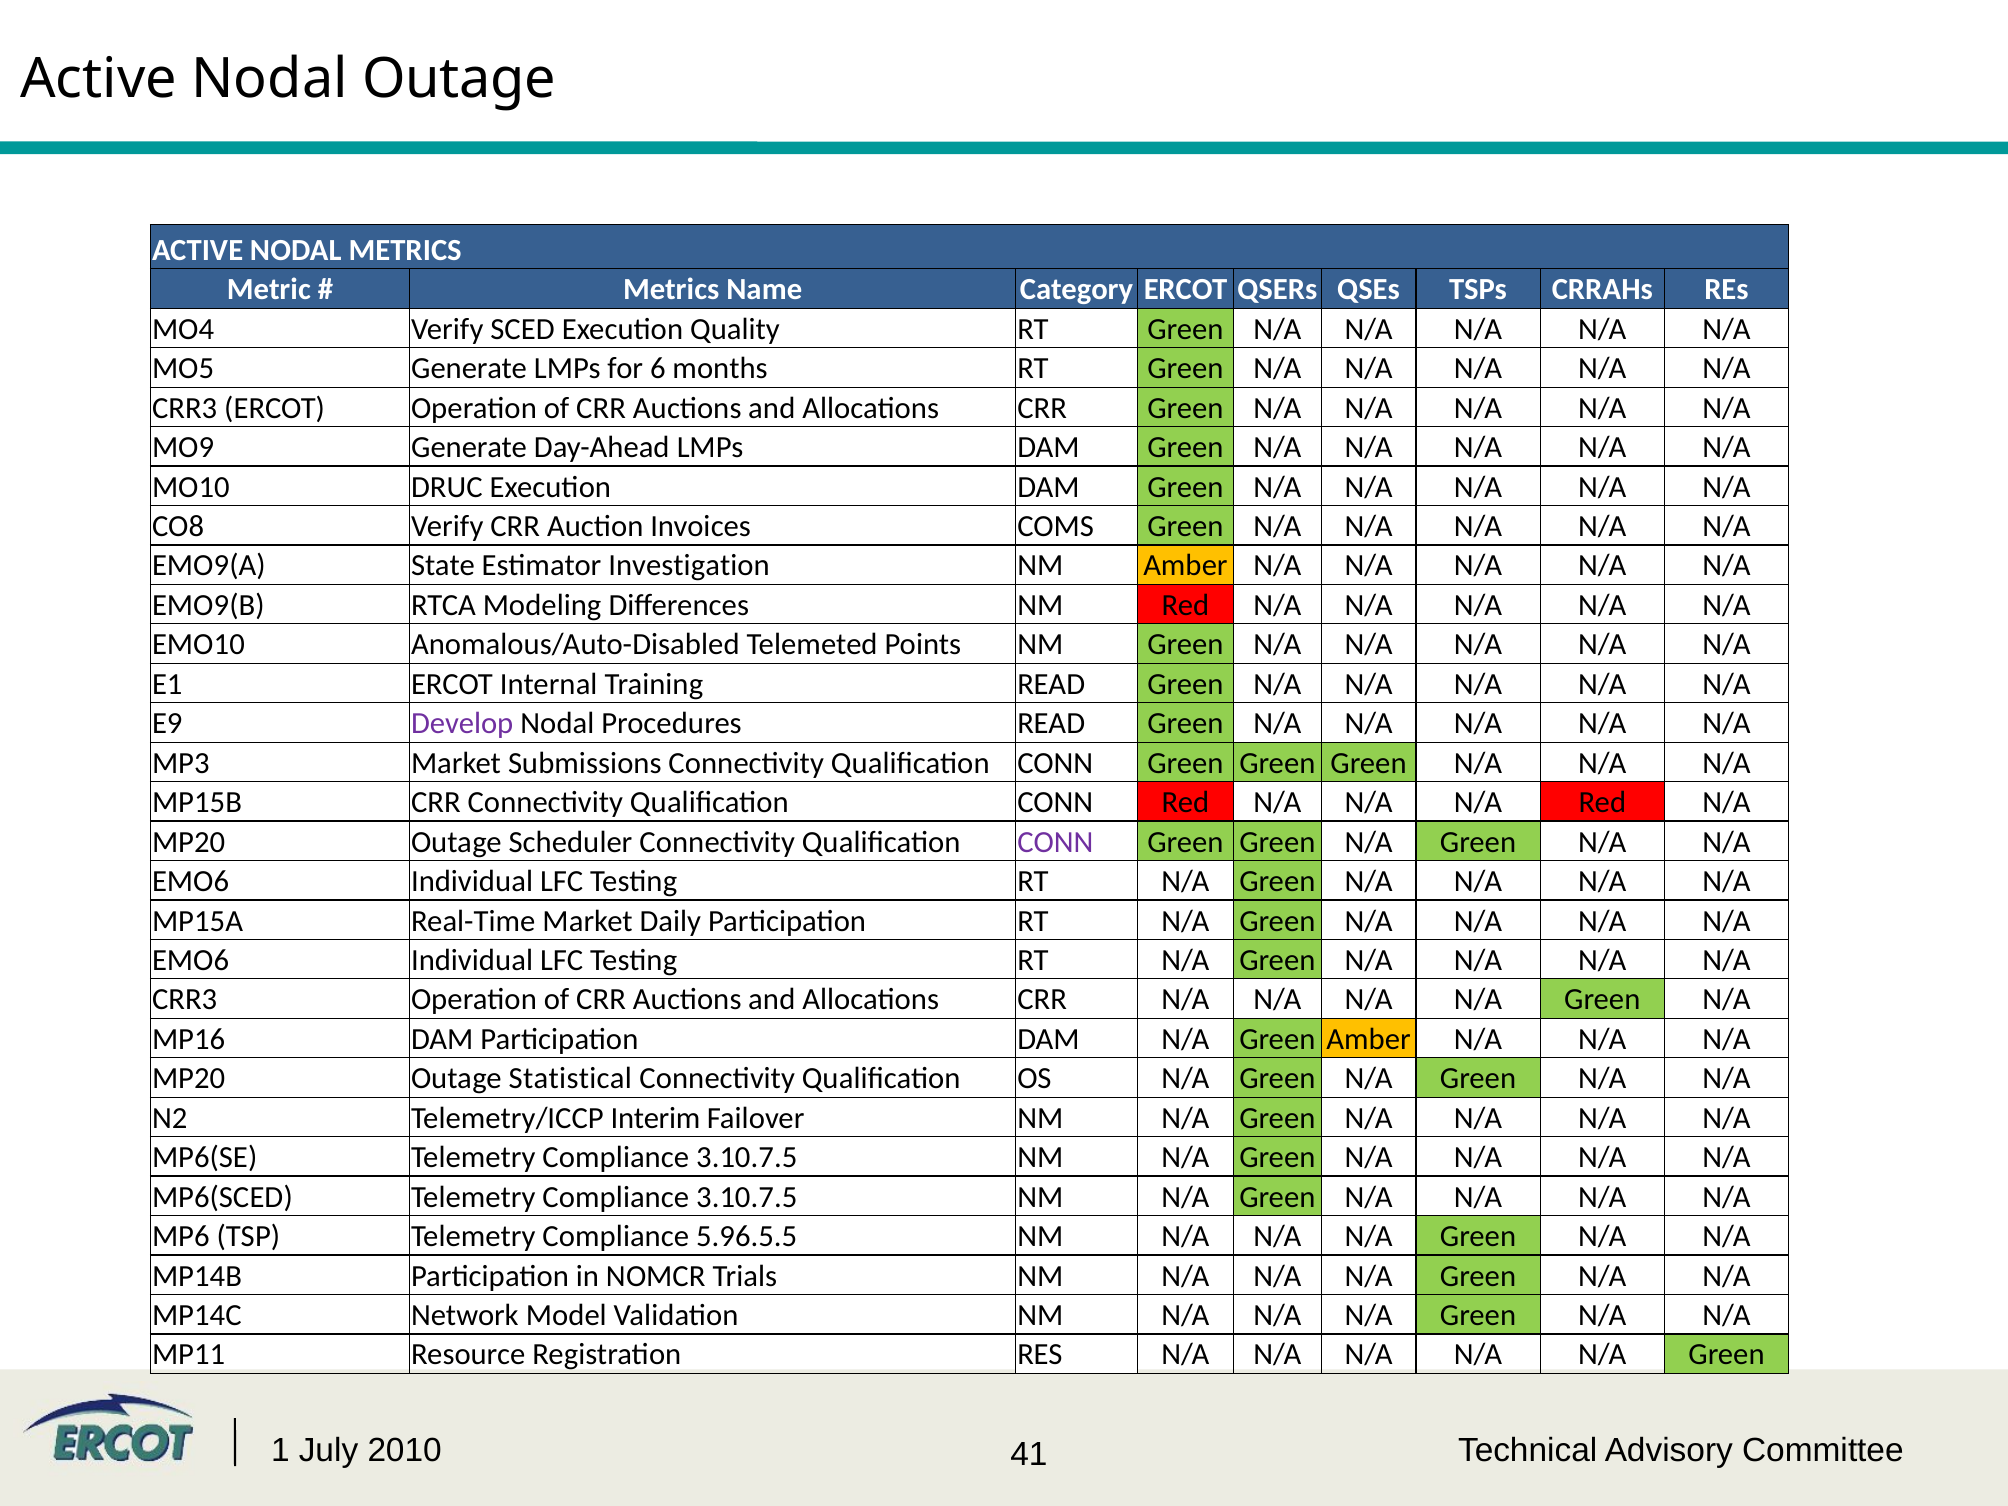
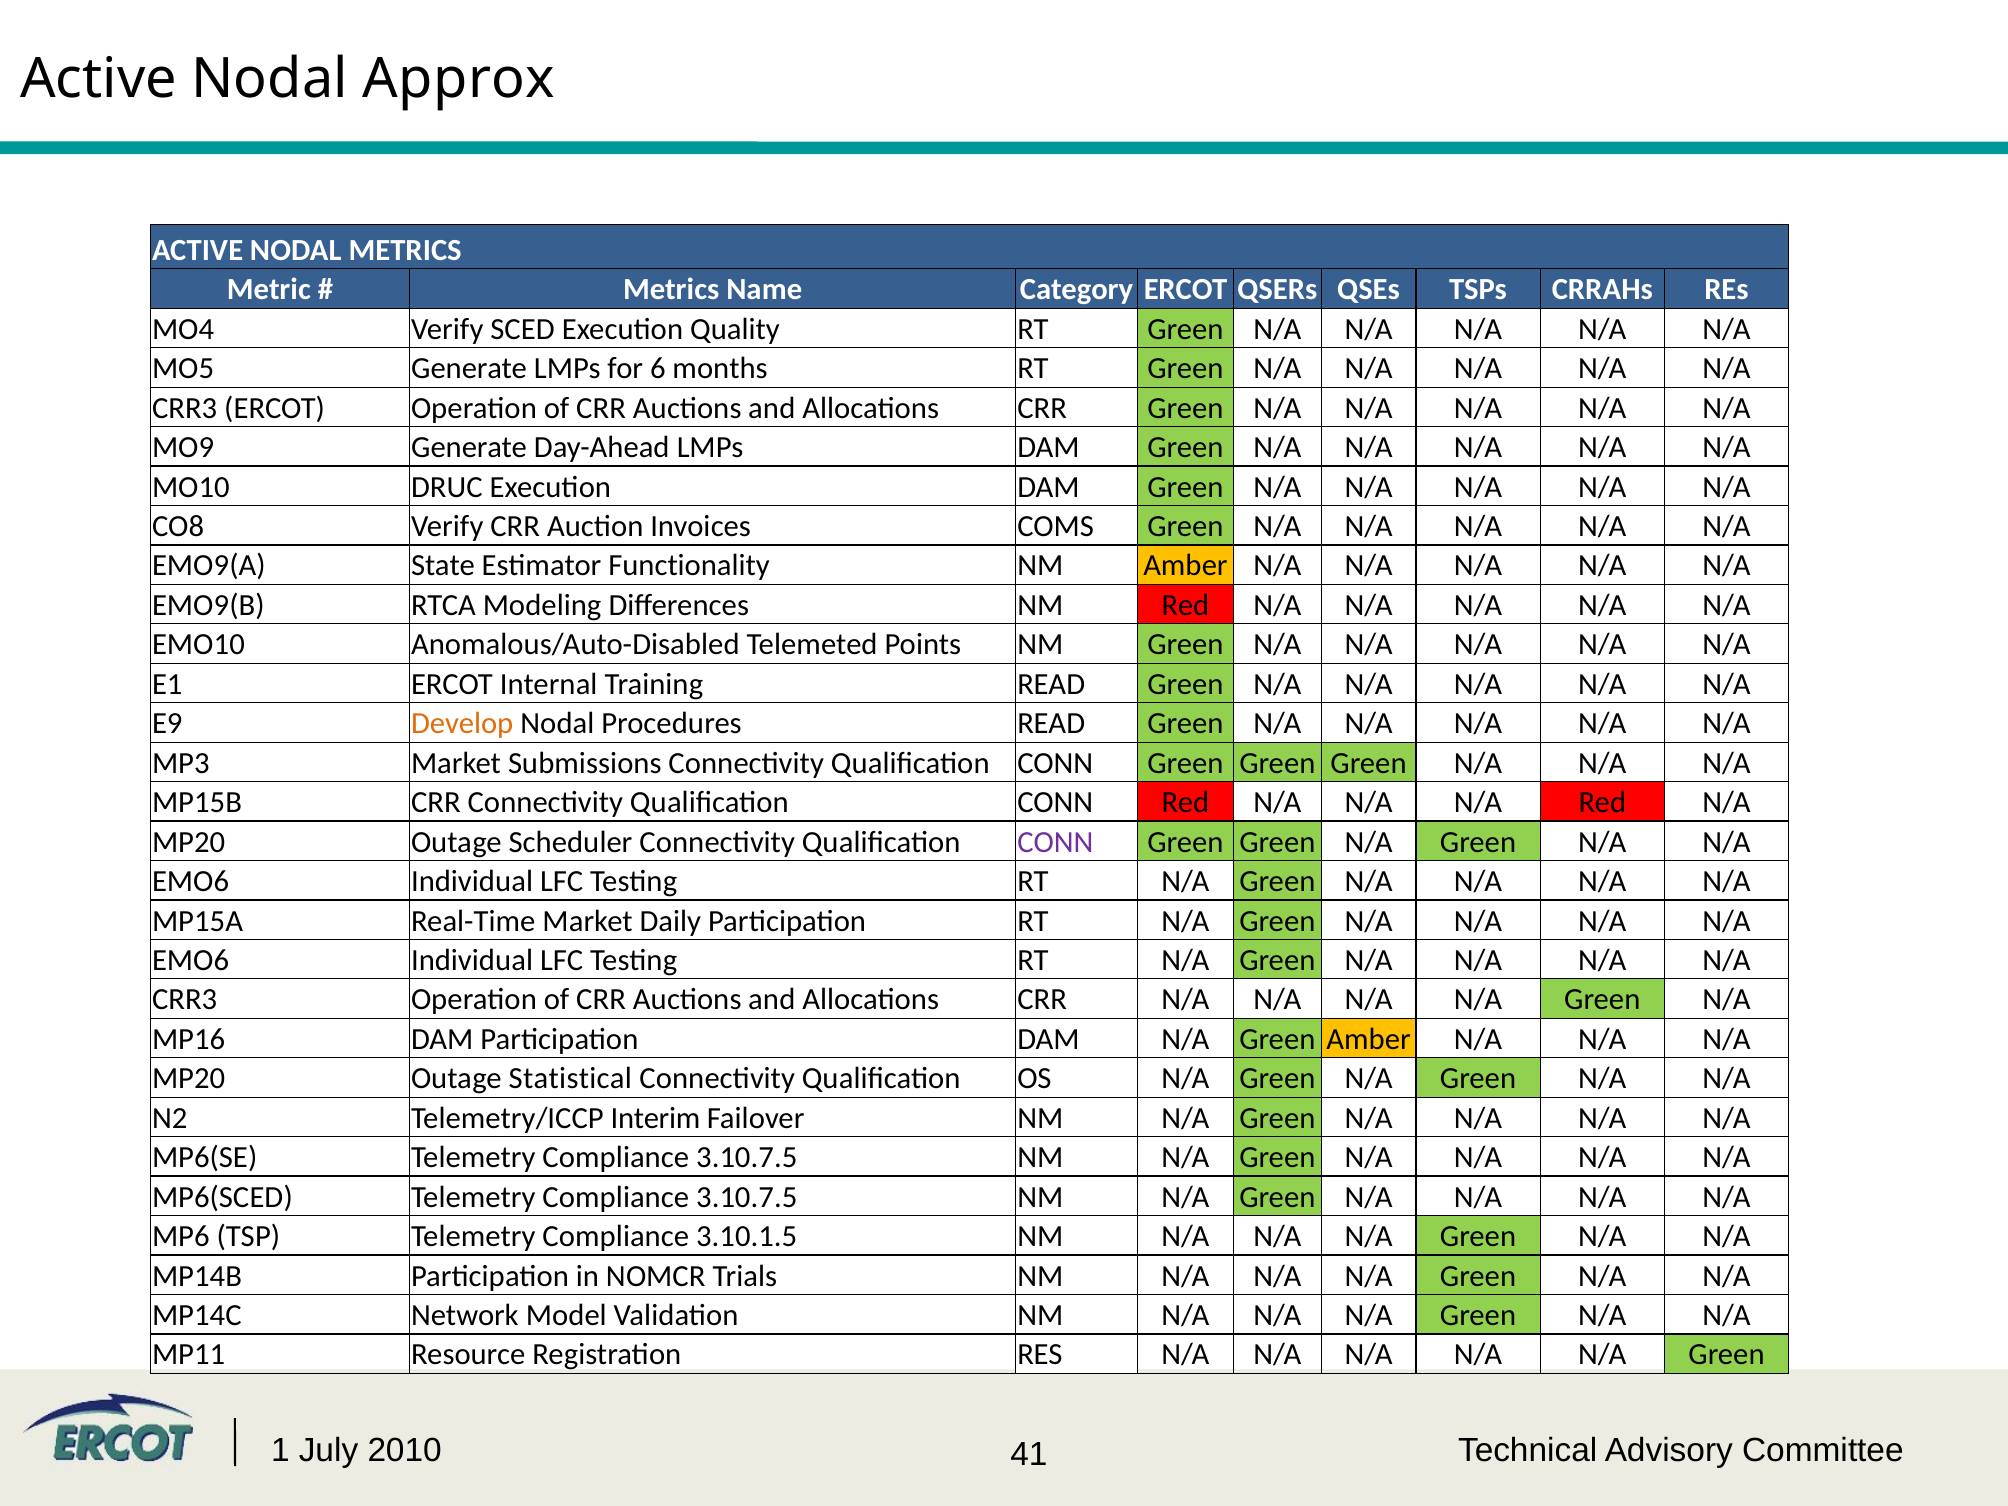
Nodal Outage: Outage -> Approx
Investigation: Investigation -> Functionality
Develop colour: purple -> orange
5.96.5.5: 5.96.5.5 -> 3.10.1.5
